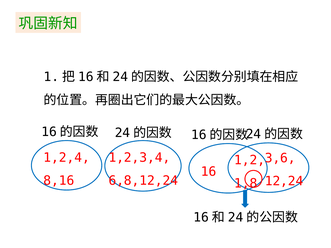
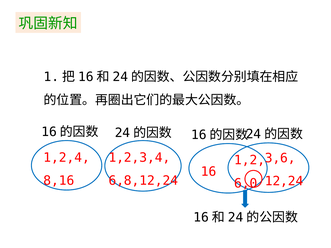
1,8: 1,8 -> 6,0
